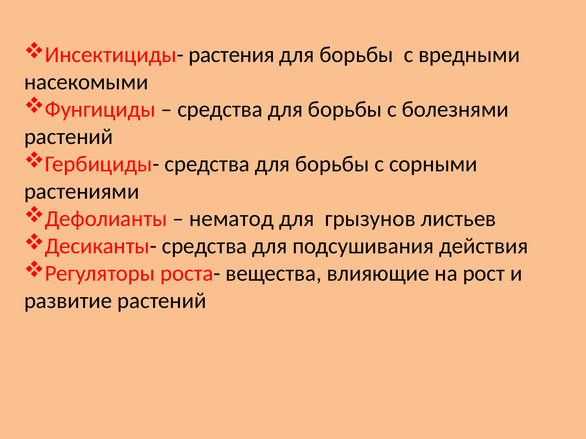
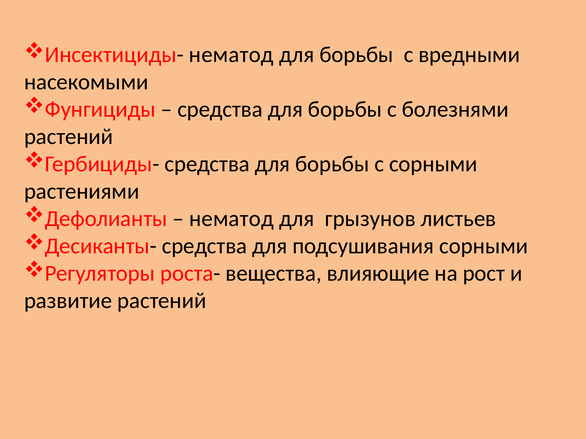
Инсектициды- растения: растения -> нематод
подсушивания действия: действия -> сорными
